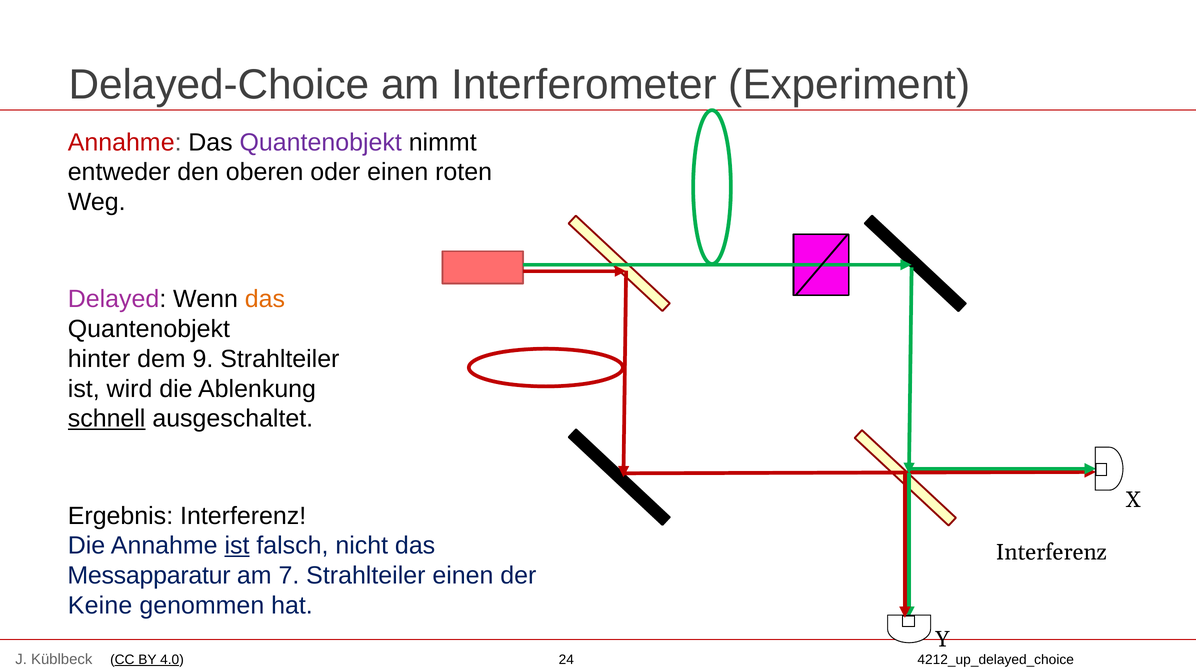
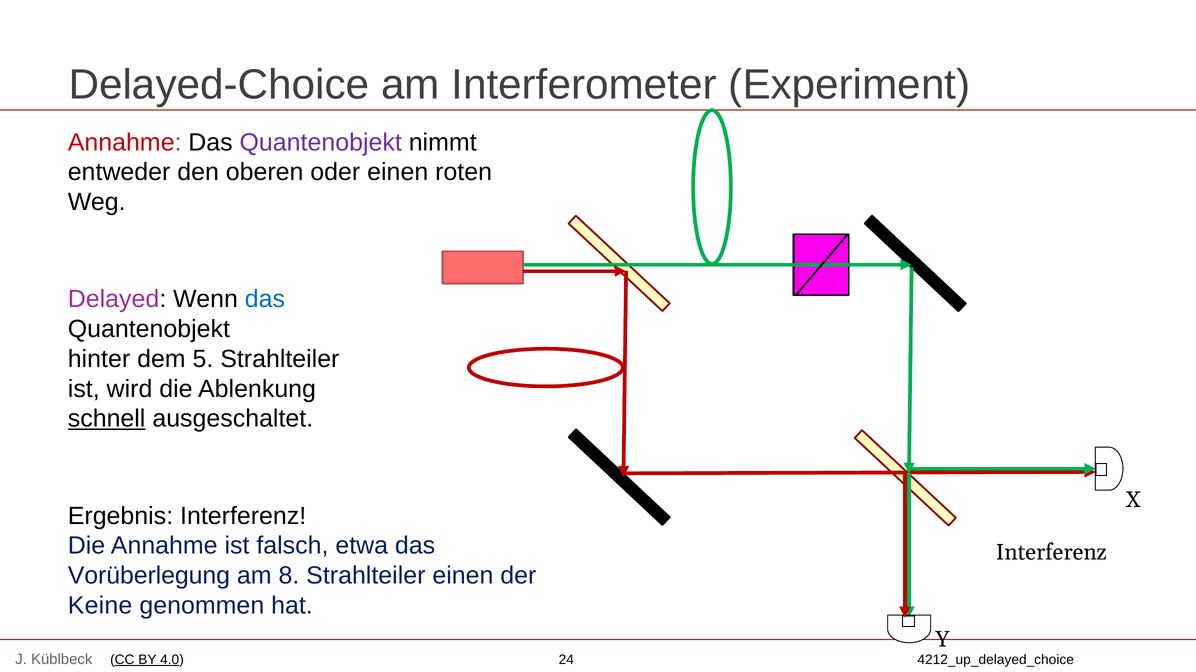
das at (265, 300) colour: orange -> blue
9: 9 -> 5
ist at (237, 546) underline: present -> none
nicht: nicht -> etwa
Messapparatur: Messapparatur -> Vorüberlegung
7: 7 -> 8
